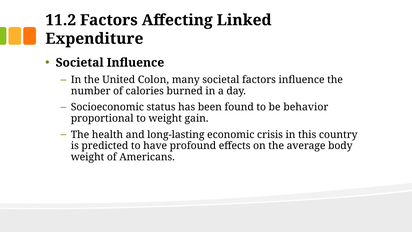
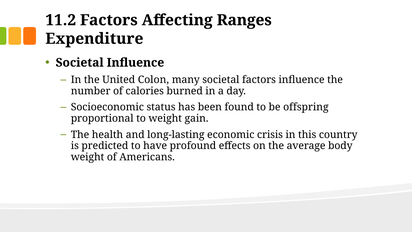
Linked: Linked -> Ranges
behavior: behavior -> offspring
